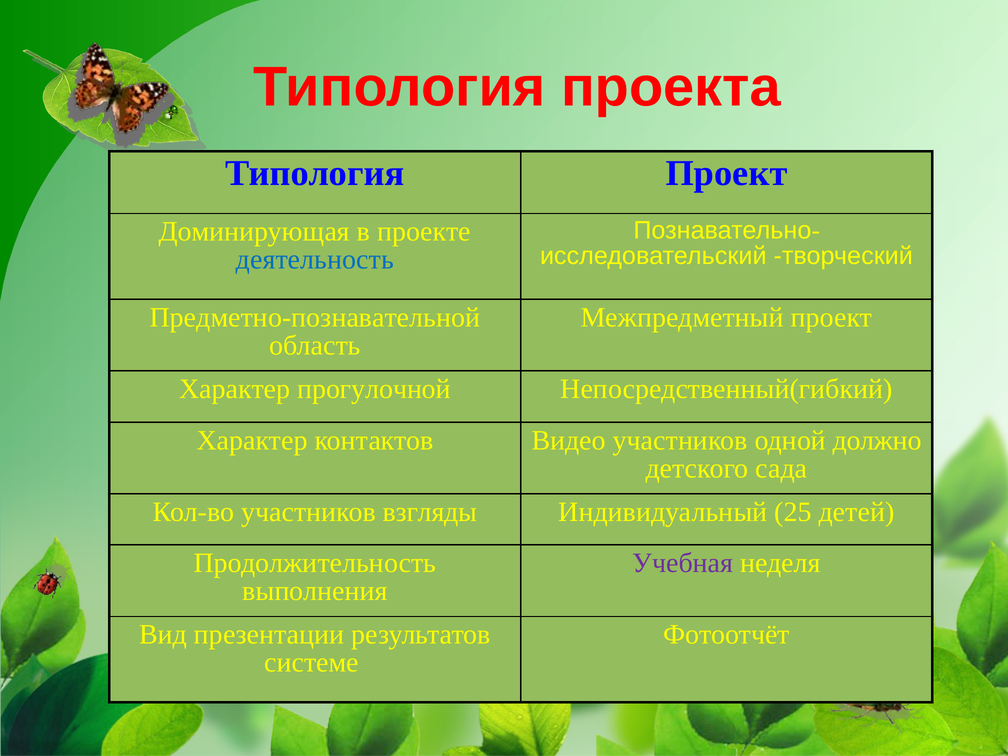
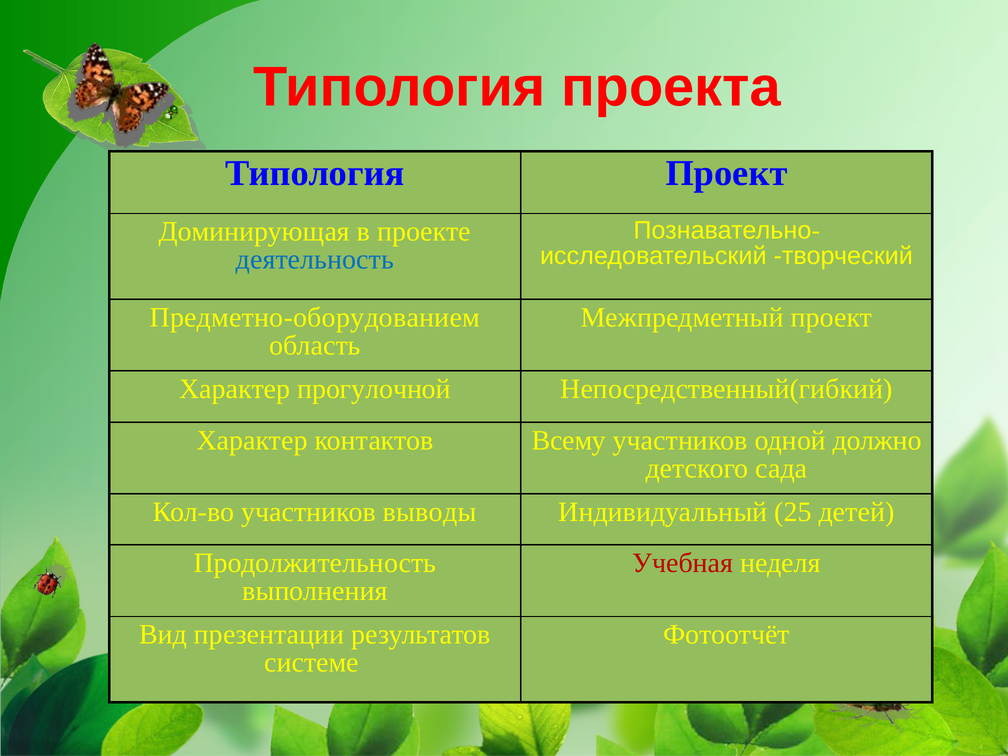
Предметно-познавательной: Предметно-познавательной -> Предметно-оборудованием
Видео: Видео -> Всему
взгляды: взгляды -> выводы
Учебная colour: purple -> red
